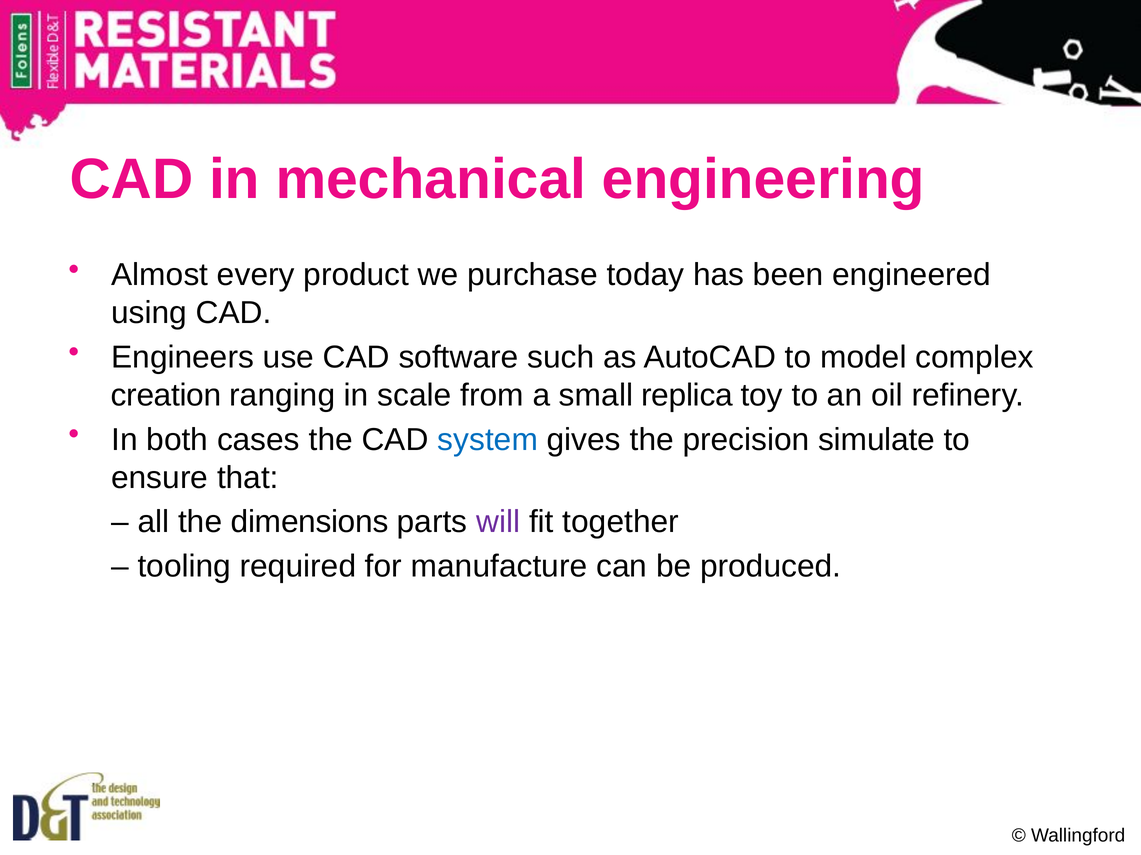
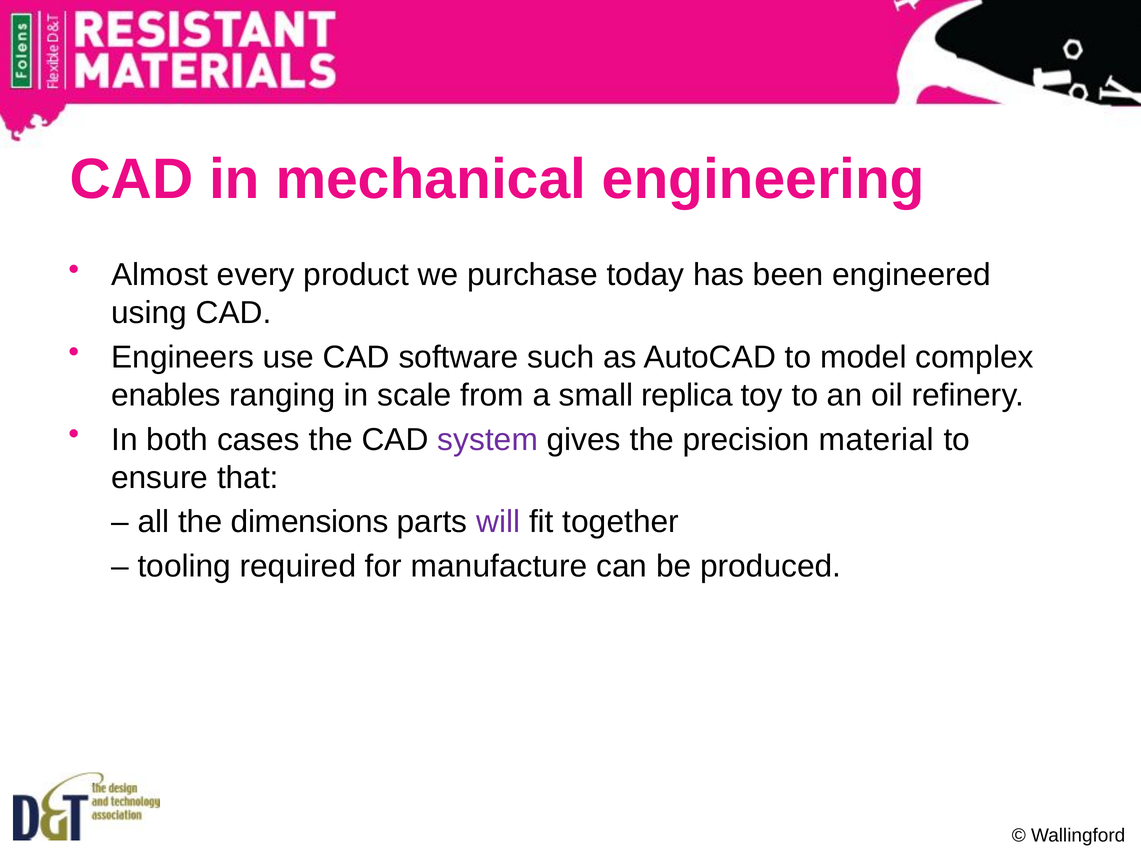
creation: creation -> enables
system colour: blue -> purple
simulate: simulate -> material
